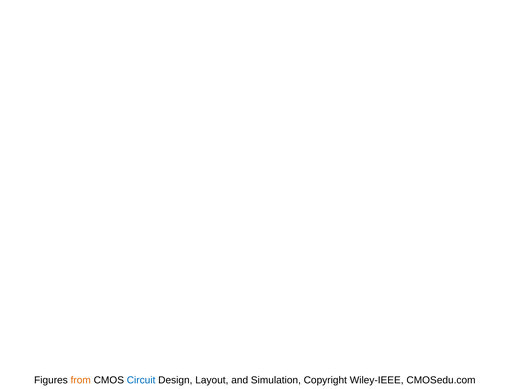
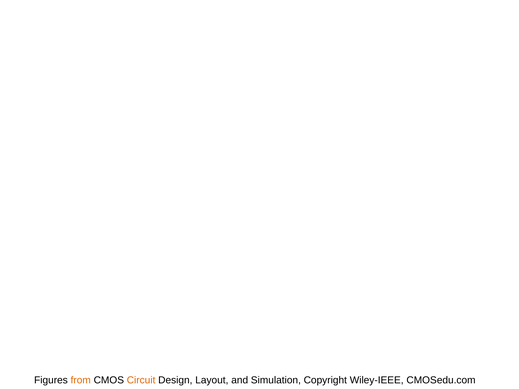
Circuit colour: blue -> orange
